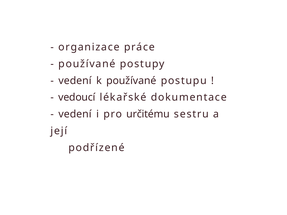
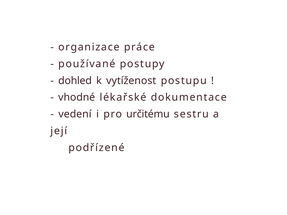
vedení at (75, 81): vedení -> dohled
k používané: používané -> vytíženost
vedoucí: vedoucí -> vhodné
